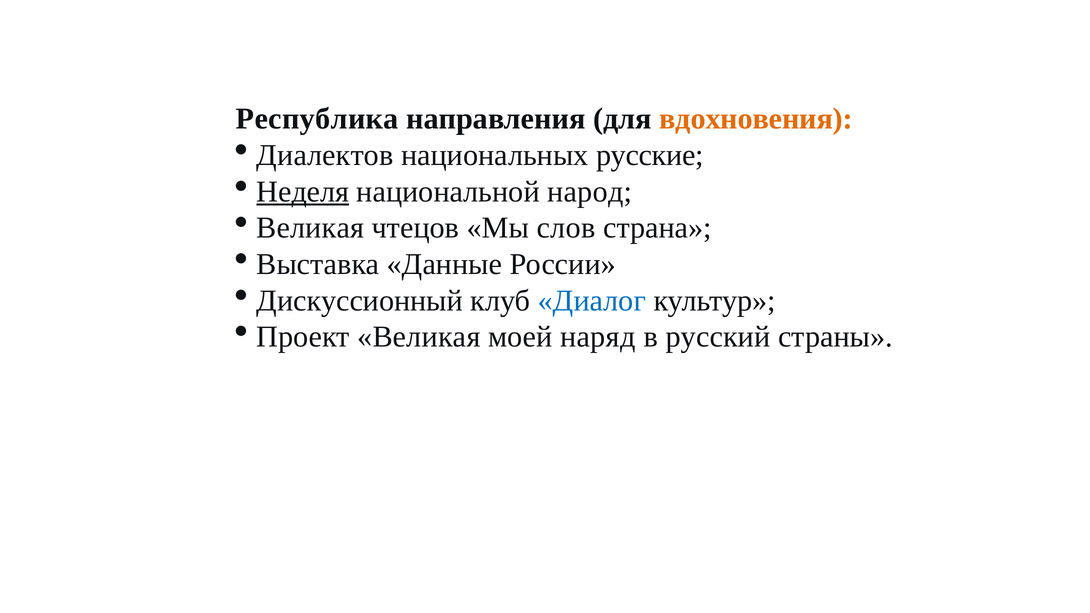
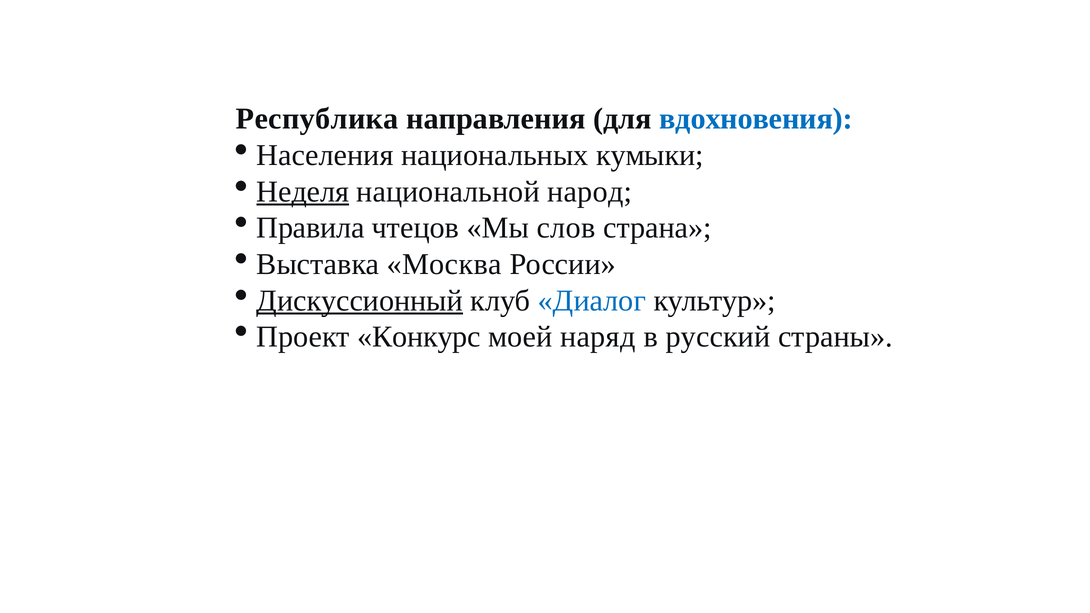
вдохновения colour: orange -> blue
Диалектов: Диалектов -> Населения
русские: русские -> кумыки
Великая at (310, 228): Великая -> Правила
Данные: Данные -> Москва
Дискуссионный underline: none -> present
Проект Великая: Великая -> Конкурс
